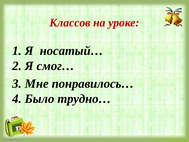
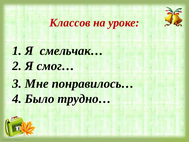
носатый…: носатый… -> смельчак…
